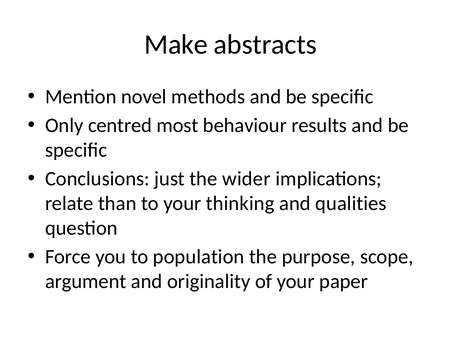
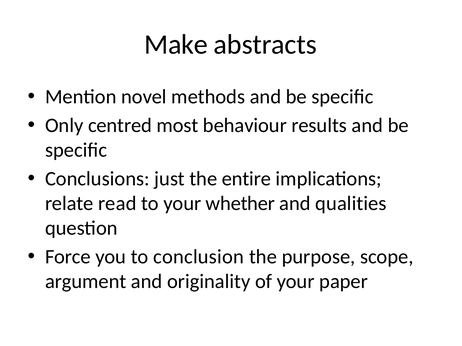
wider: wider -> entire
than: than -> read
thinking: thinking -> whether
population: population -> conclusion
